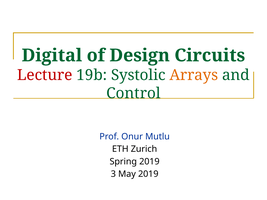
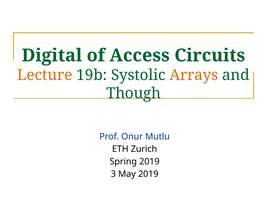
Design: Design -> Access
Lecture colour: red -> orange
Control: Control -> Though
